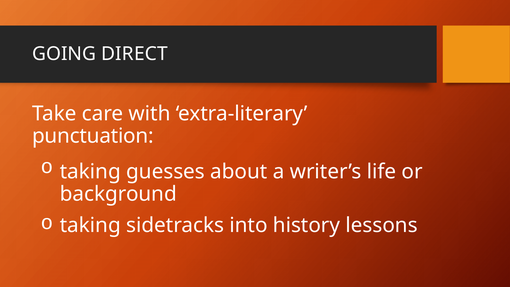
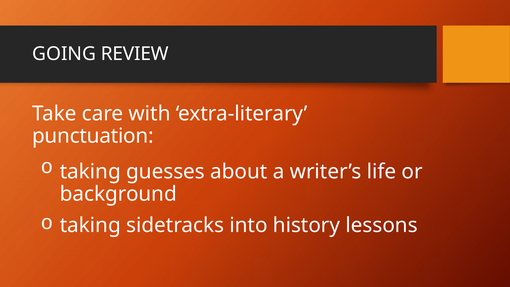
DIRECT: DIRECT -> REVIEW
